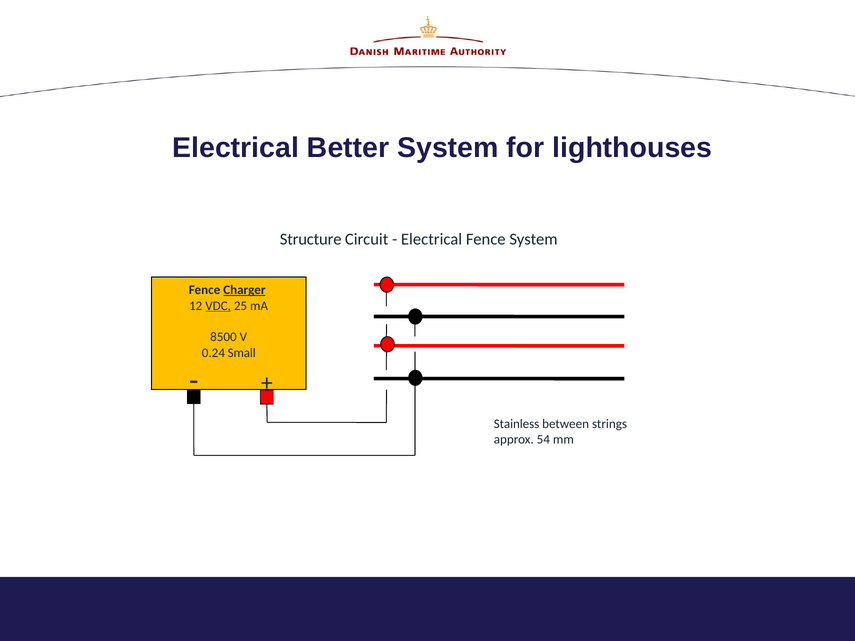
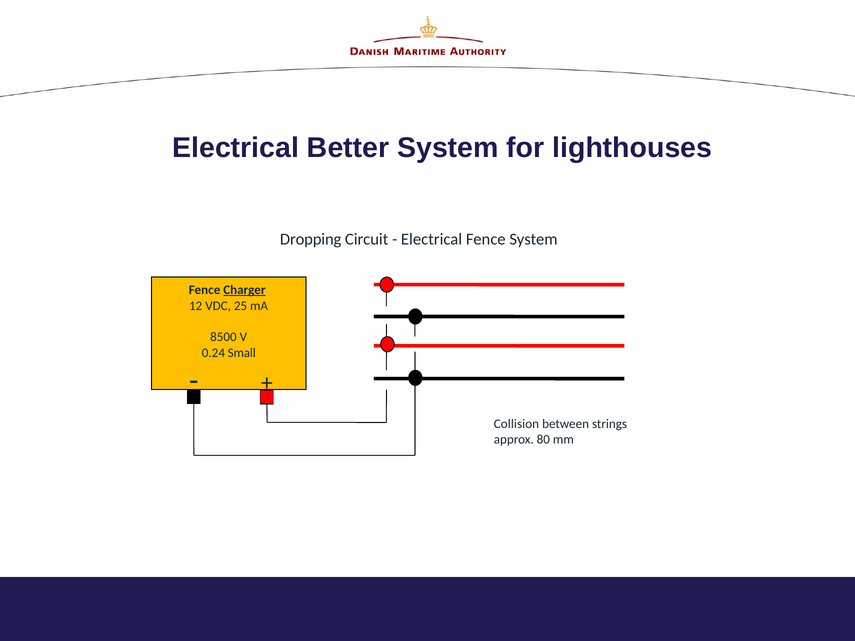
Structure: Structure -> Dropping
VDC underline: present -> none
Stainless: Stainless -> Collision
54: 54 -> 80
